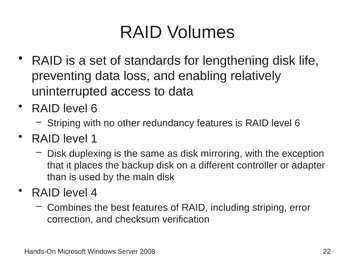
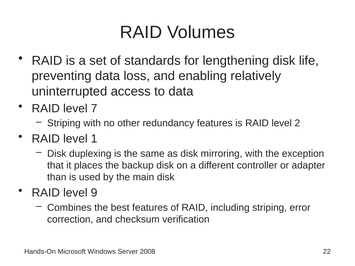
6 at (94, 108): 6 -> 7
is RAID level 6: 6 -> 2
4: 4 -> 9
